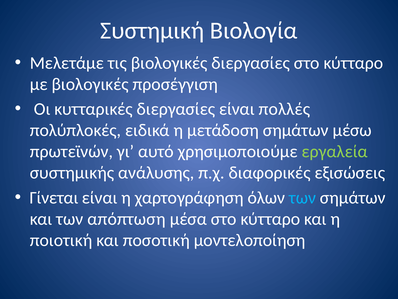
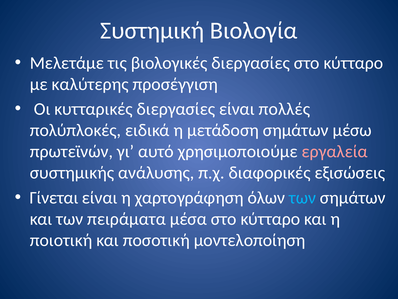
με βιολογικές: βιολογικές -> καλύτερης
εργαλεία colour: light green -> pink
απόπτωση: απόπτωση -> πειράματα
